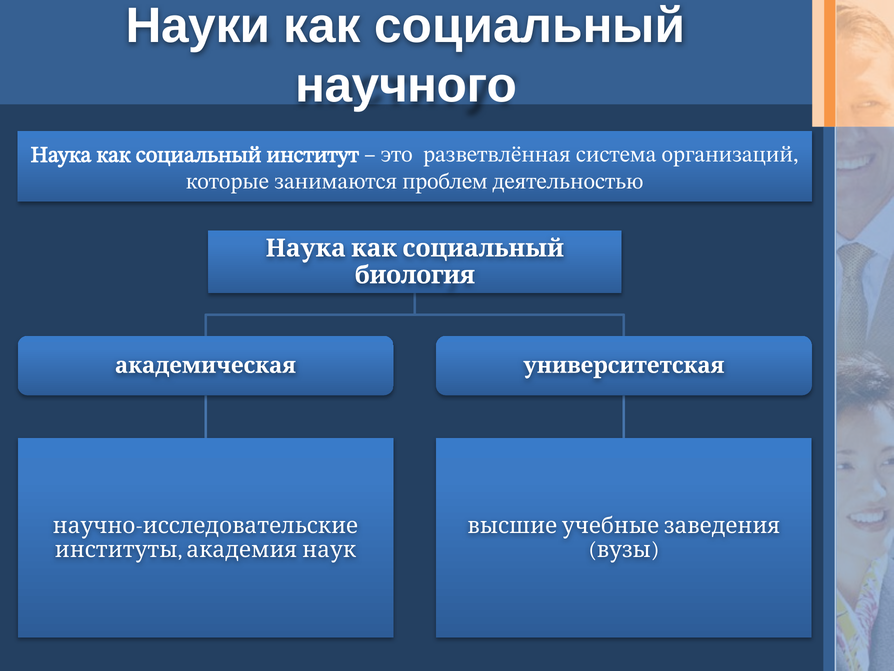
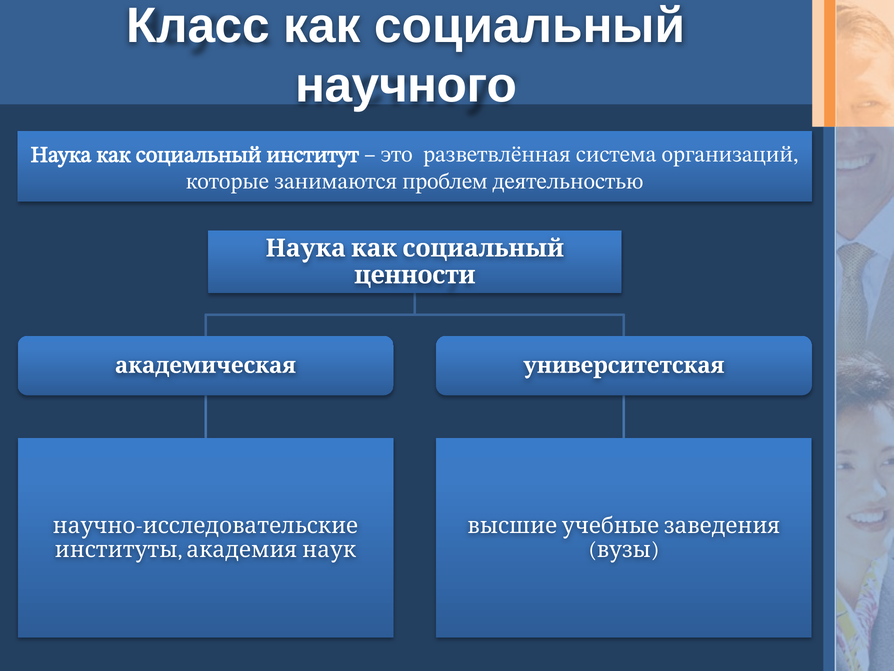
Науки: Науки -> Класс
биология: биология -> ценности
